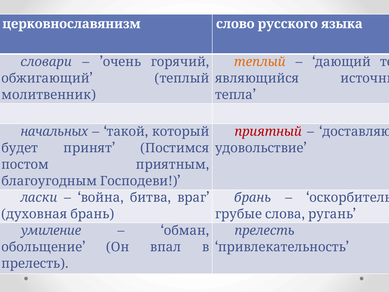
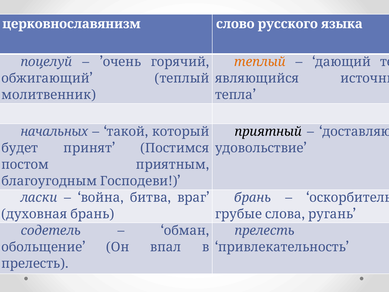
словари: словари -> поцелуй
приятный colour: red -> black
умиление: умиление -> содетель
